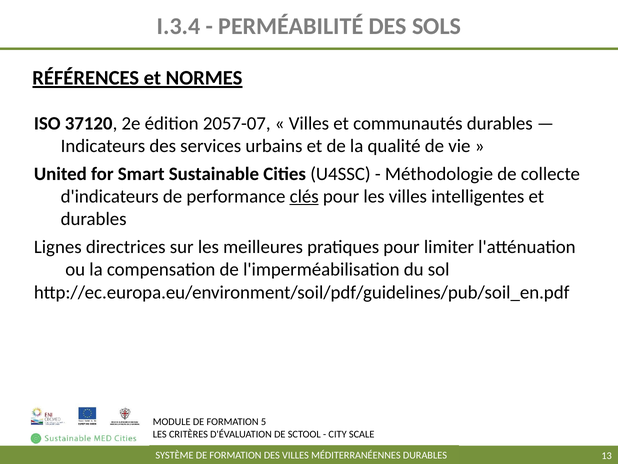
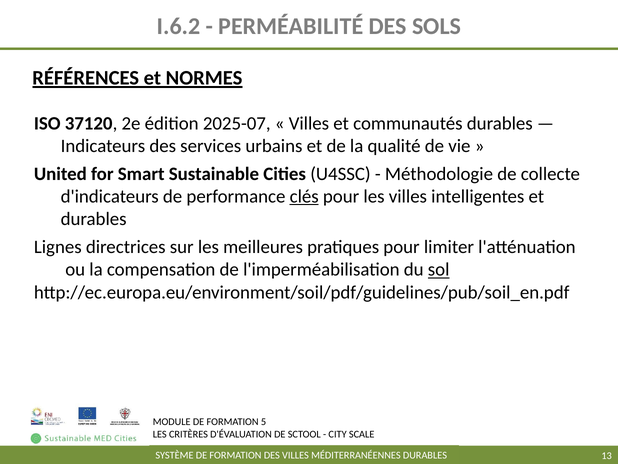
I.3.4: I.3.4 -> I.6.2
2057-07: 2057-07 -> 2025-07
sol underline: none -> present
